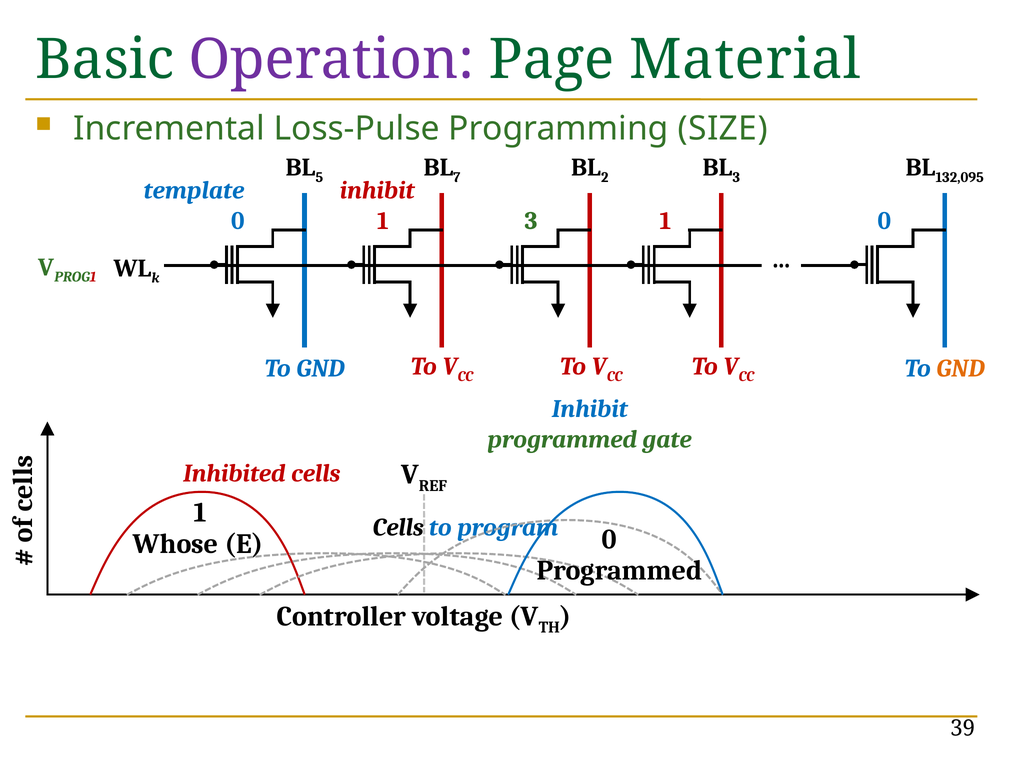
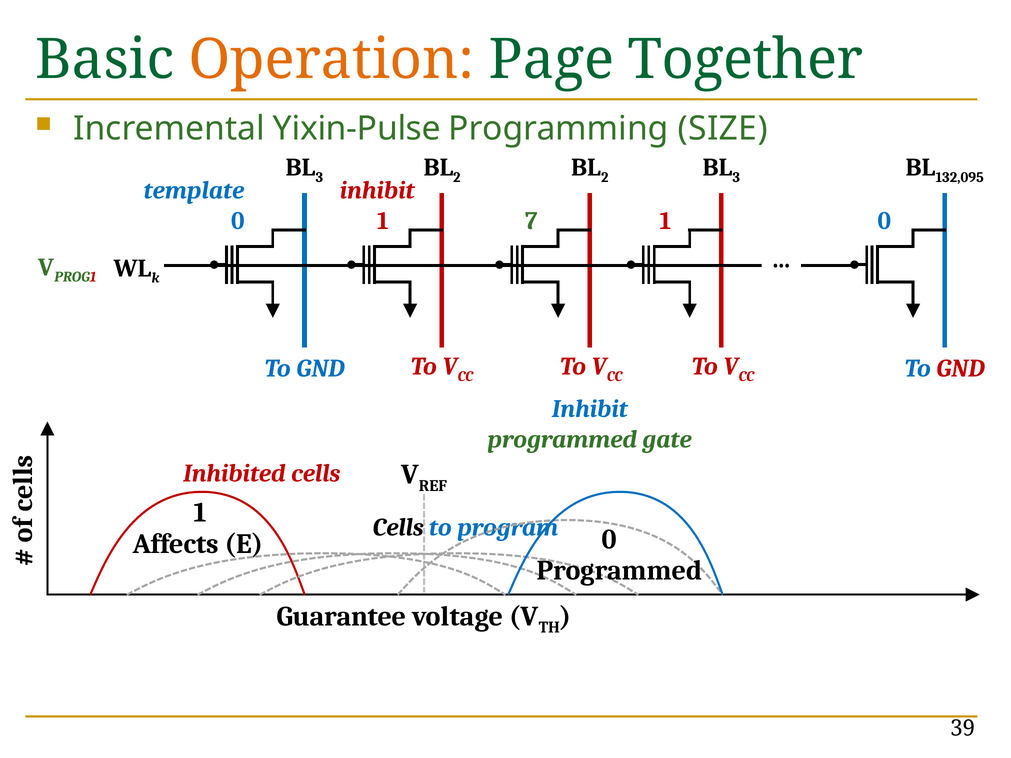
Operation colour: purple -> orange
Material: Material -> Together
Loss-Pulse: Loss-Pulse -> Yixin-Pulse
5 at (319, 177): 5 -> 3
7 at (457, 177): 7 -> 2
1 3: 3 -> 7
GND at (961, 369) colour: orange -> red
Whose: Whose -> Affects
Controller: Controller -> Guarantee
